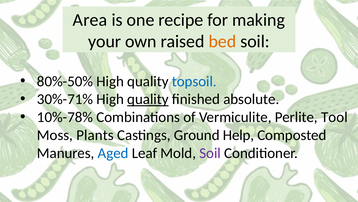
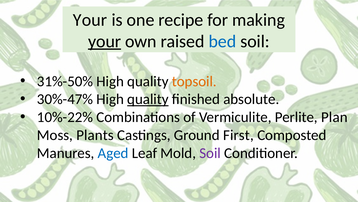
Area at (90, 20): Area -> Your
your at (105, 41) underline: none -> present
bed colour: orange -> blue
80%-50%: 80%-50% -> 31%-50%
topsoil colour: blue -> orange
30%-71%: 30%-71% -> 30%-47%
10%-78%: 10%-78% -> 10%-22%
Tool: Tool -> Plan
Help: Help -> First
